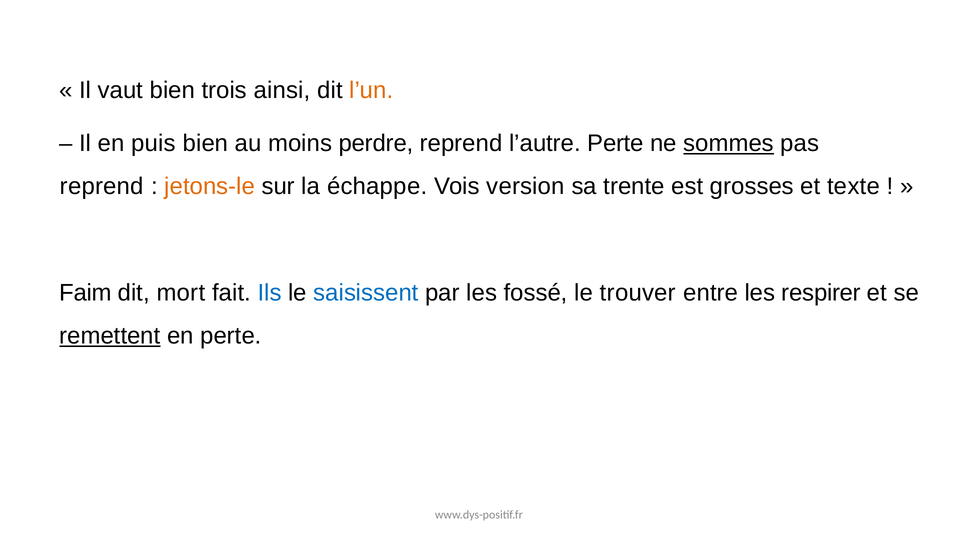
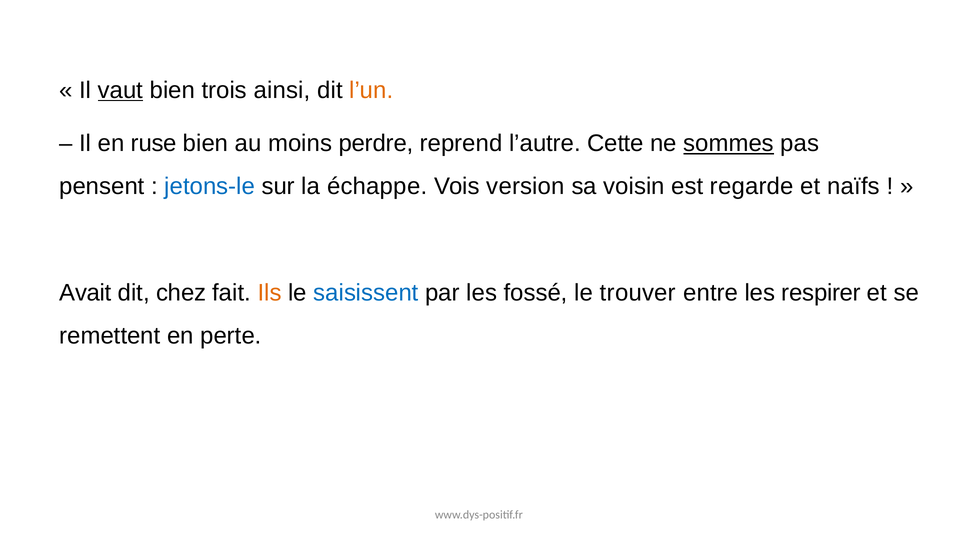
vaut underline: none -> present
puis: puis -> ruse
l’autre Perte: Perte -> Cette
reprend at (102, 186): reprend -> pensent
jetons-le colour: orange -> blue
trente: trente -> voisin
grosses: grosses -> regarde
texte: texte -> naïfs
Faim: Faim -> Avait
mort: mort -> chez
Ils colour: blue -> orange
remettent underline: present -> none
